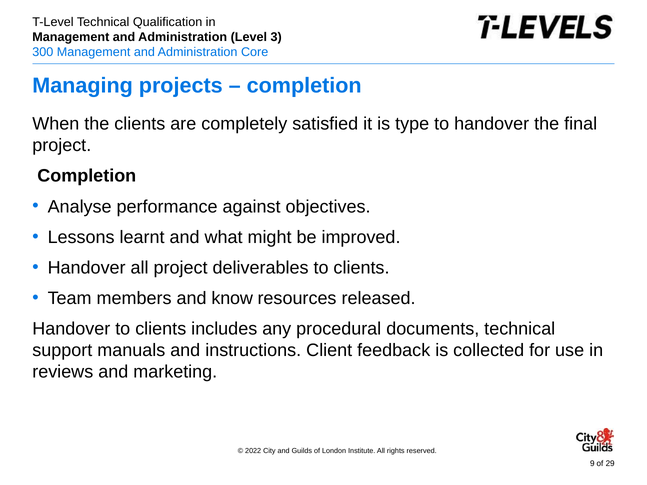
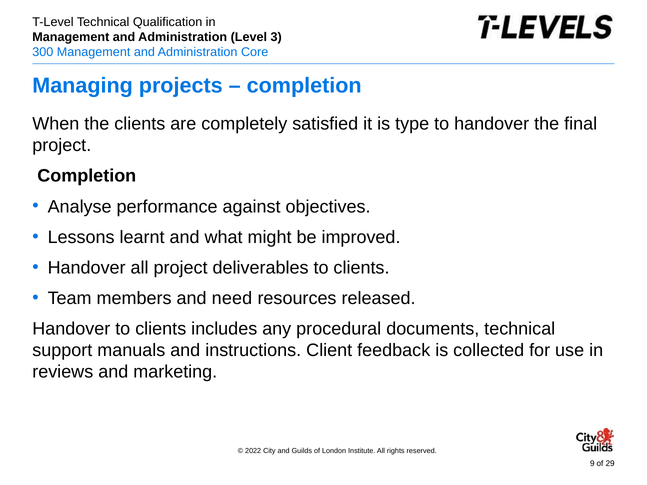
know: know -> need
